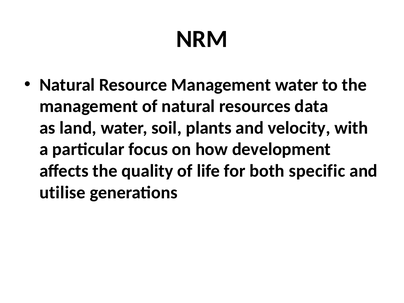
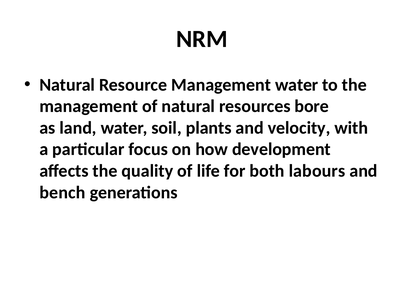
data: data -> bore
specific: specific -> labours
utilise: utilise -> bench
